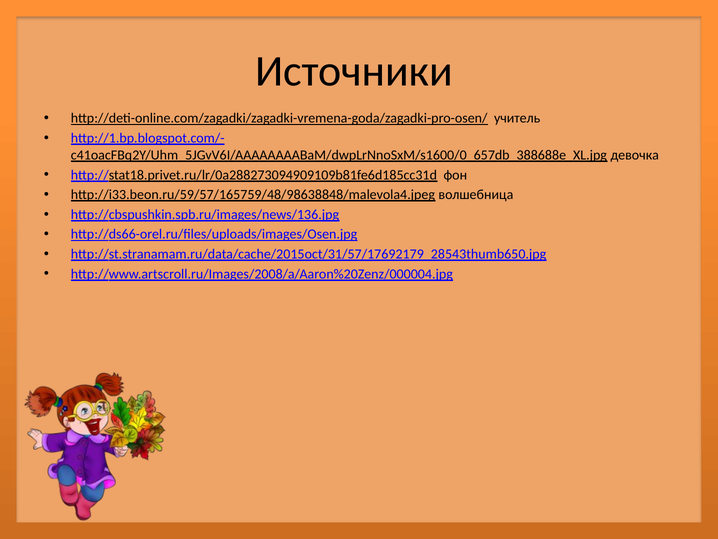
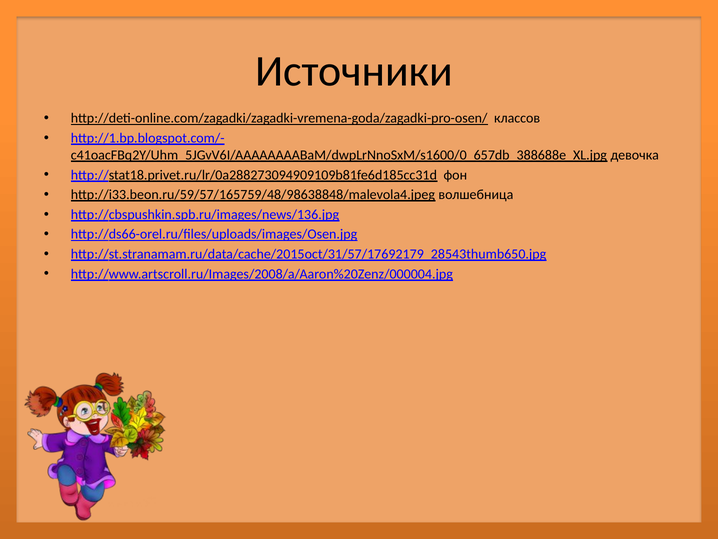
учитель: учитель -> классов
